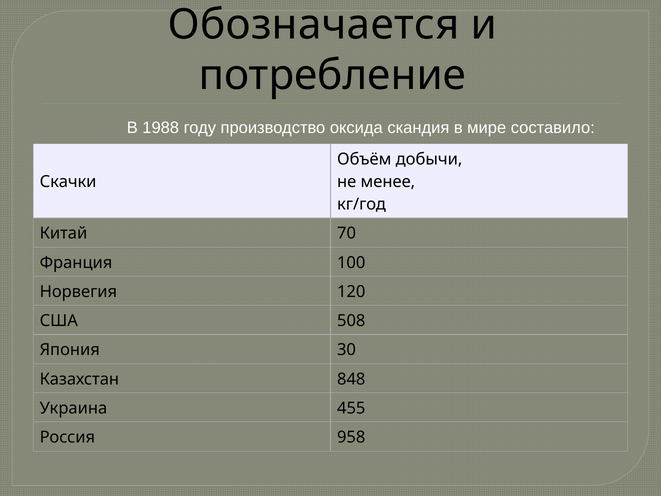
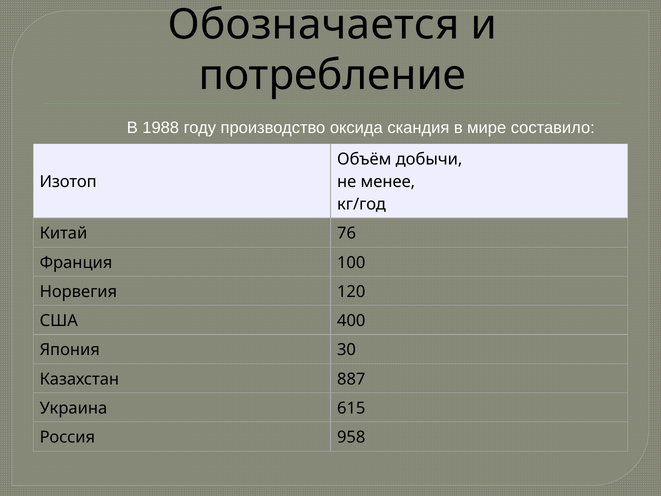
Скачки: Скачки -> Изотоп
70: 70 -> 76
508: 508 -> 400
848: 848 -> 887
455: 455 -> 615
